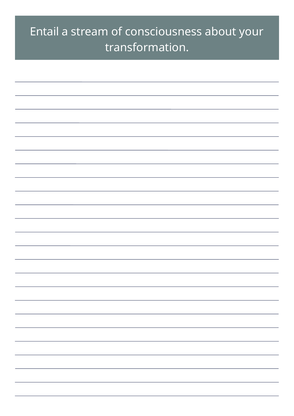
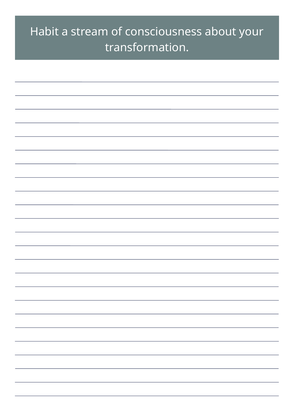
Entail: Entail -> Habit
